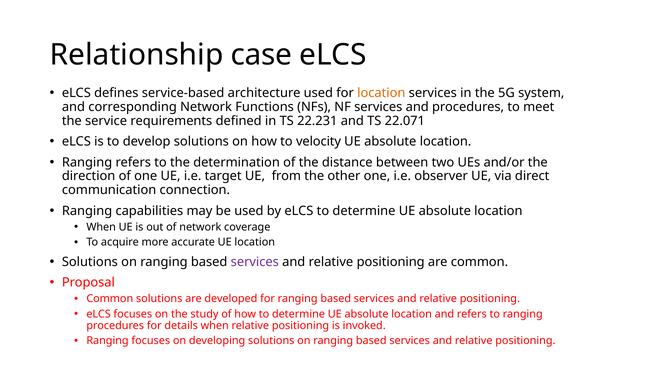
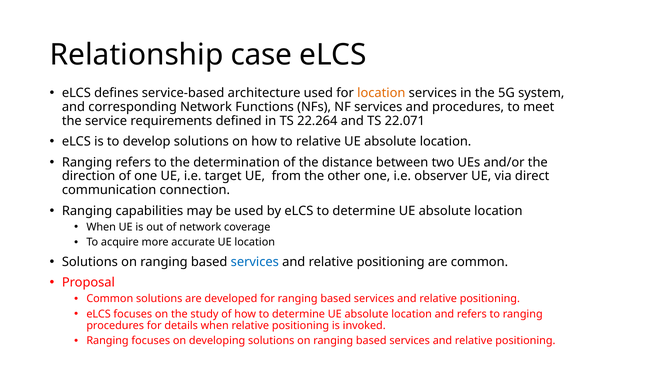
22.231: 22.231 -> 22.264
to velocity: velocity -> relative
services at (255, 262) colour: purple -> blue
